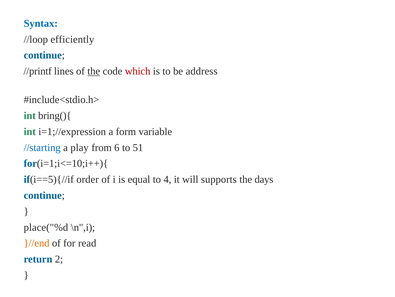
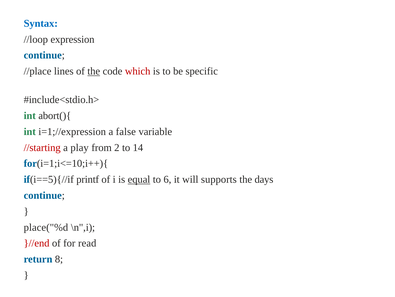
efficiently: efficiently -> expression
//printf: //printf -> //place
address: address -> specific
bring(){: bring(){ -> abort(){
form: form -> false
//starting colour: blue -> red
6: 6 -> 2
51: 51 -> 14
order: order -> printf
equal underline: none -> present
4: 4 -> 6
}//end colour: orange -> red
2: 2 -> 8
